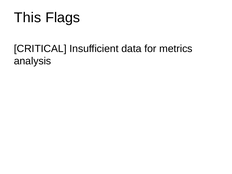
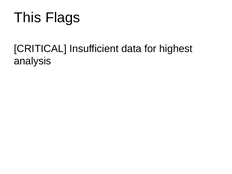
metrics: metrics -> highest
